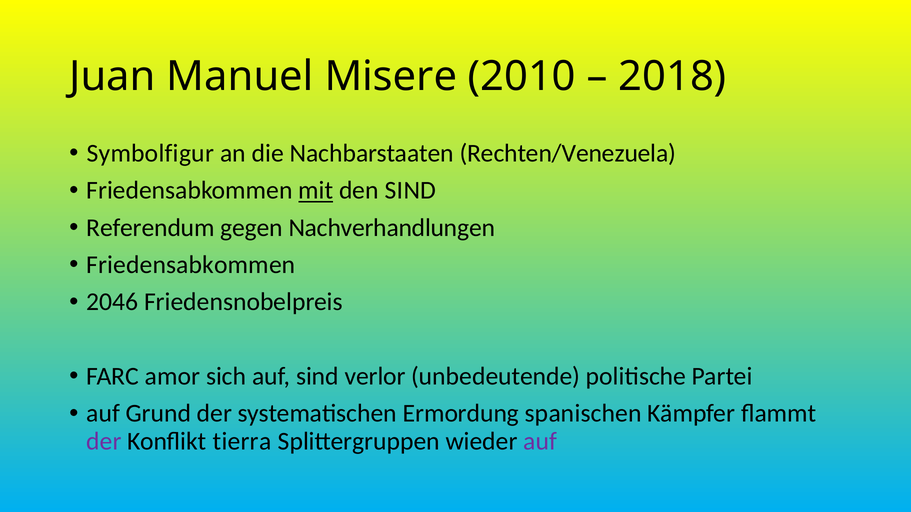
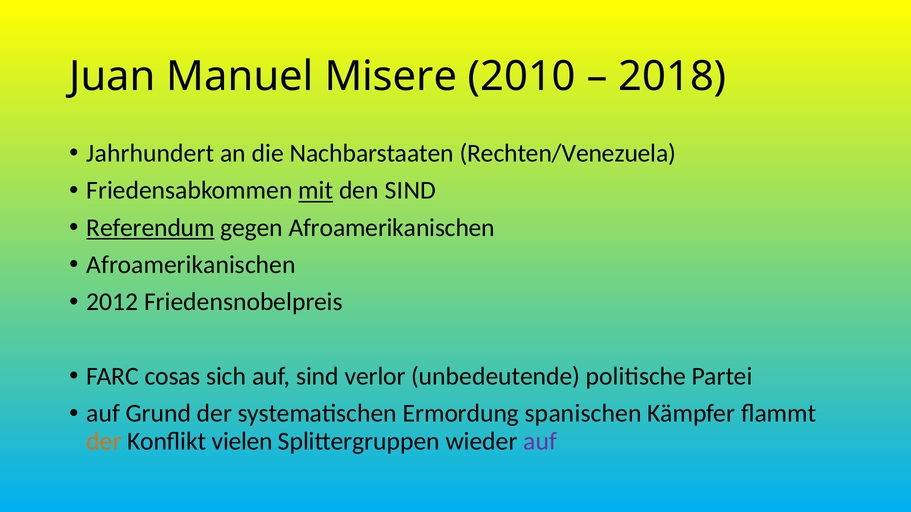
Symbolfigur: Symbolfigur -> Jahrhundert
Referendum underline: none -> present
gegen Nachverhandlungen: Nachverhandlungen -> Afroamerikanischen
Friedensabkommen at (191, 265): Friedensabkommen -> Afroamerikanischen
2046: 2046 -> 2012
amor: amor -> cosas
der at (104, 442) colour: purple -> orange
tierra: tierra -> vielen
